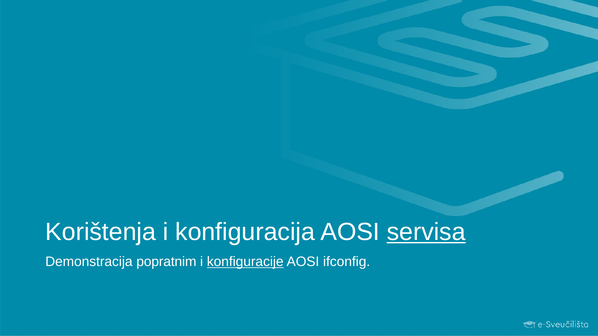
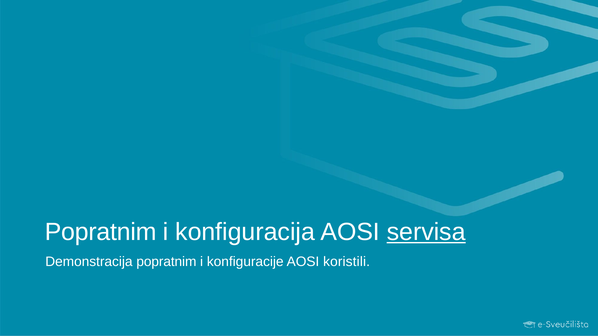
Korištenja at (101, 232): Korištenja -> Popratnim
konfiguracije underline: present -> none
ifconfig: ifconfig -> koristili
